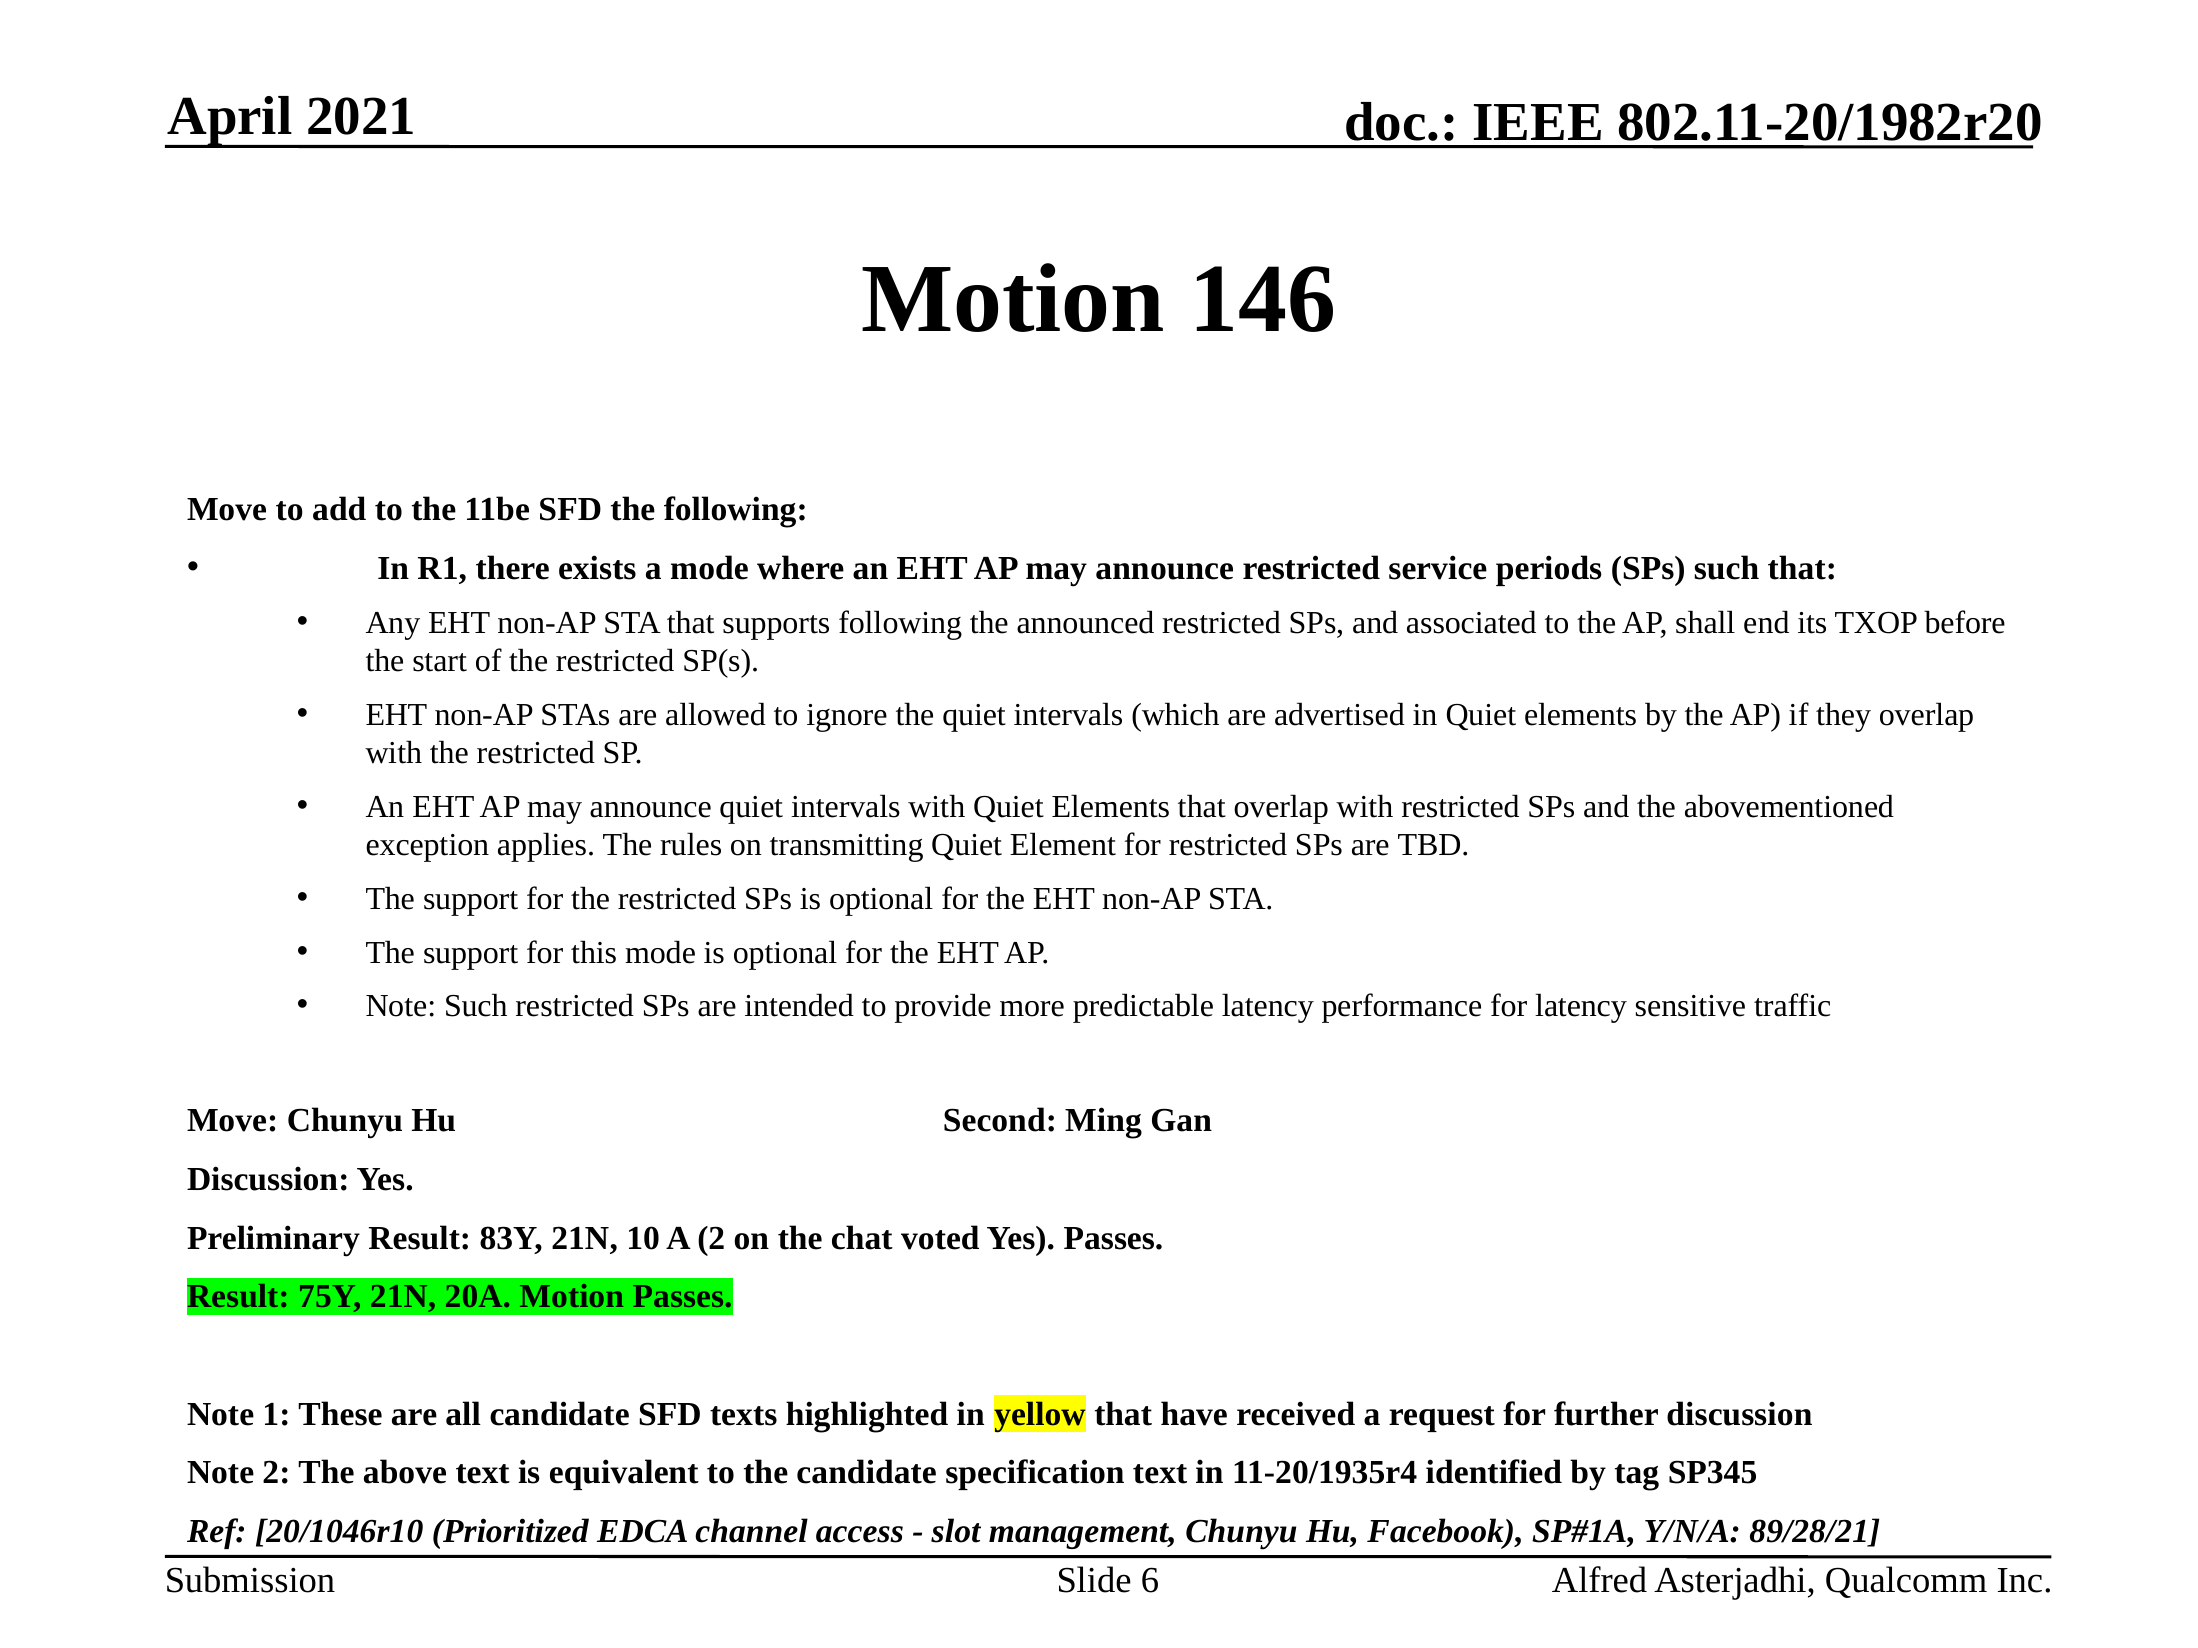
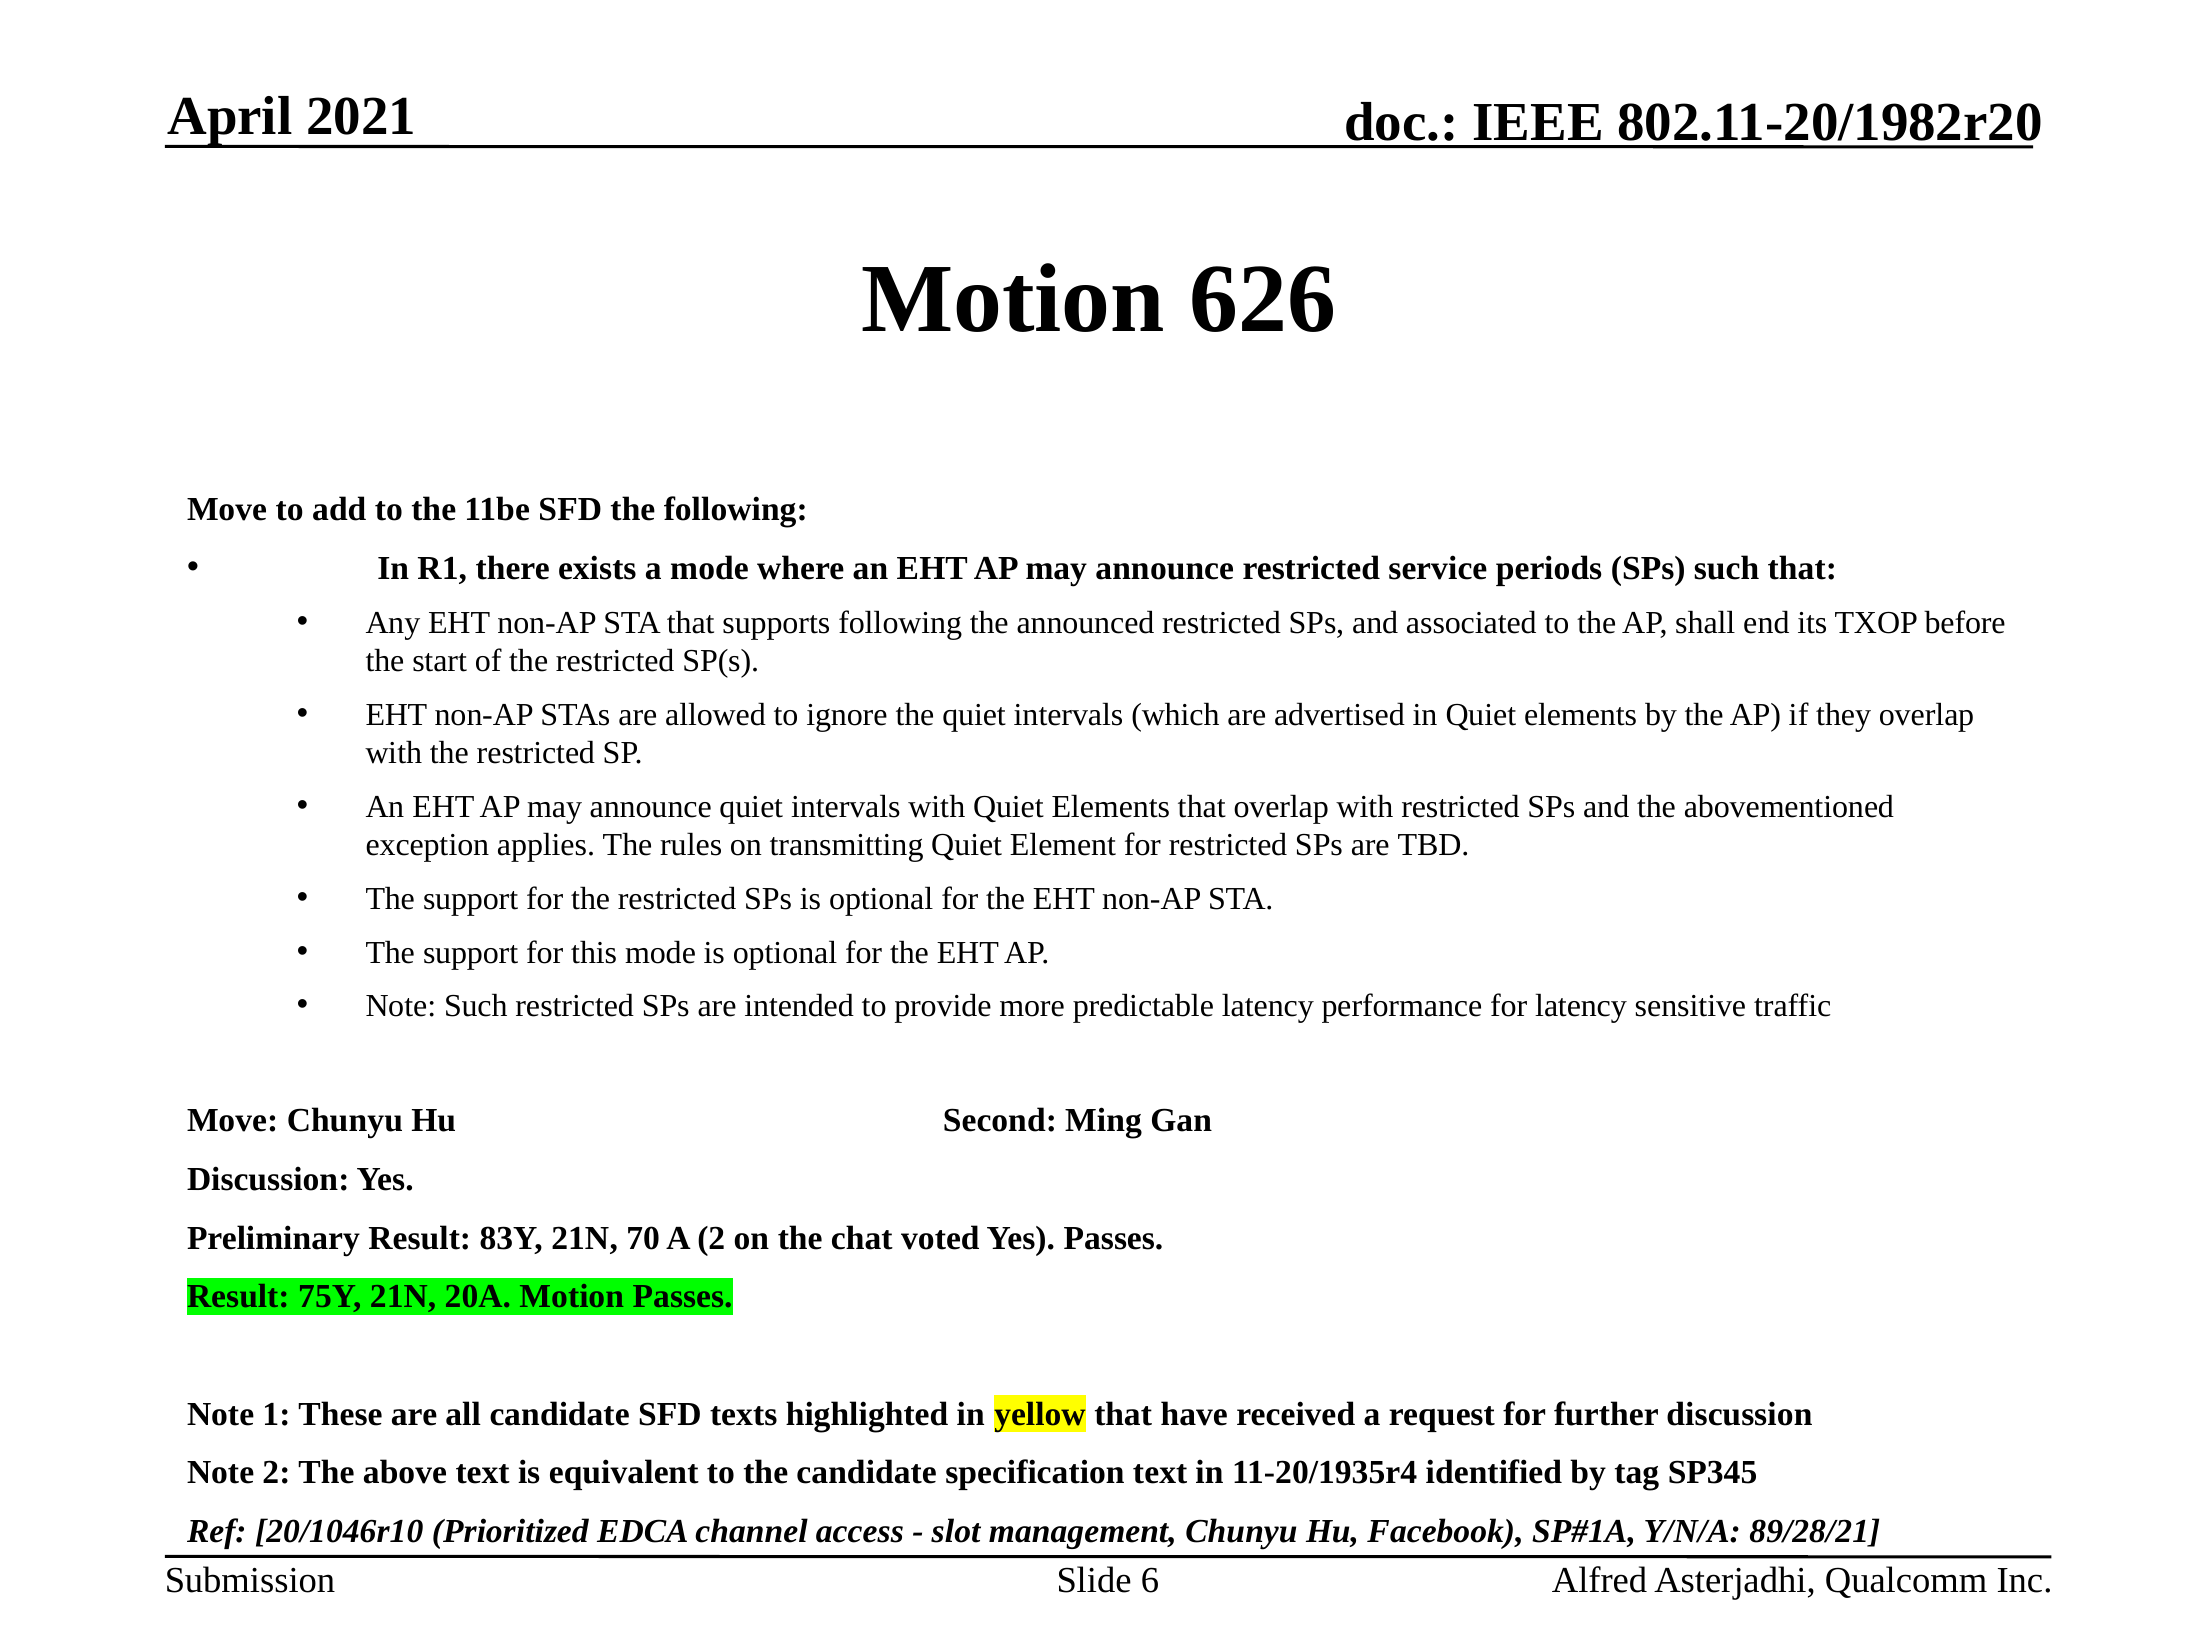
146: 146 -> 626
10: 10 -> 70
